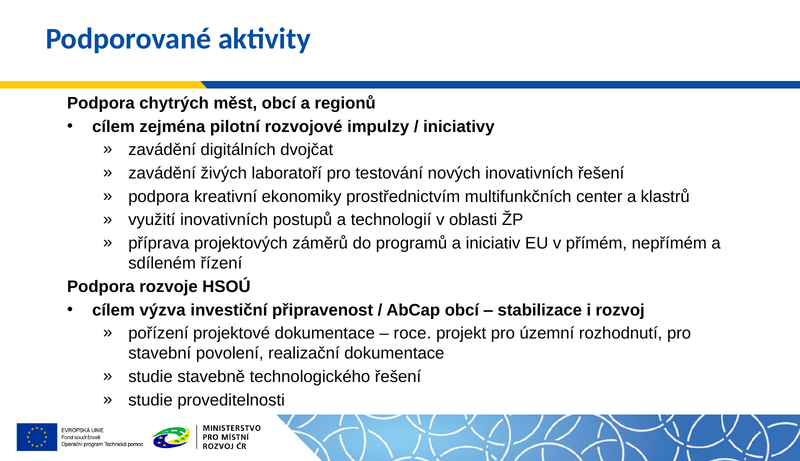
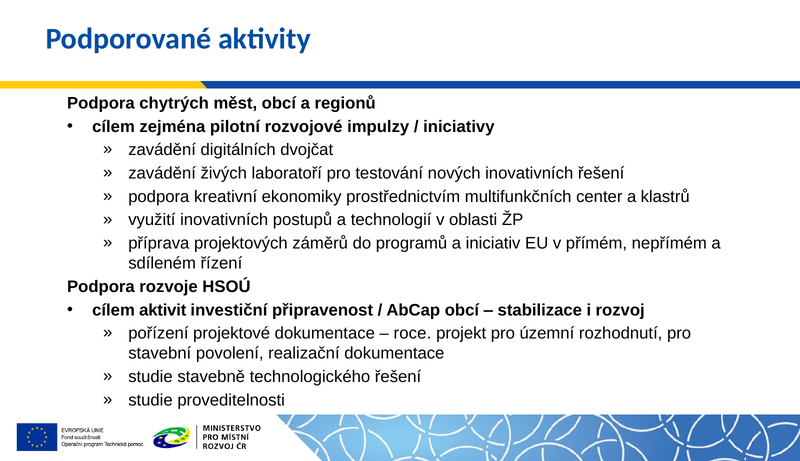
výzva: výzva -> aktivit
